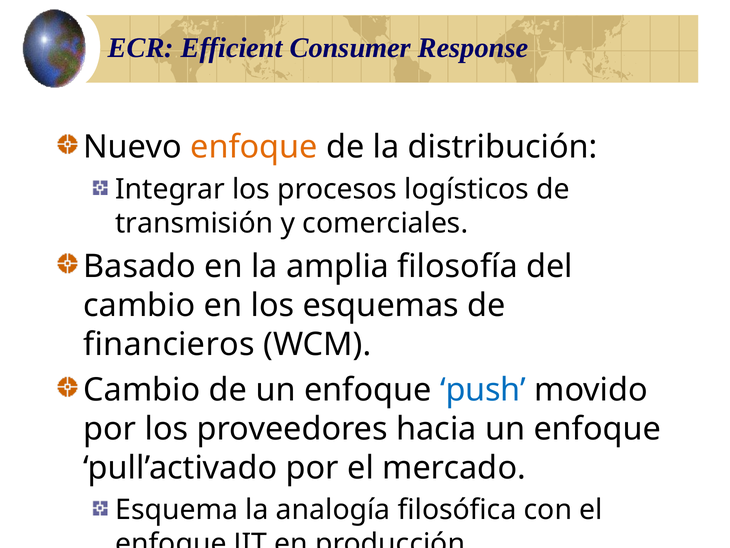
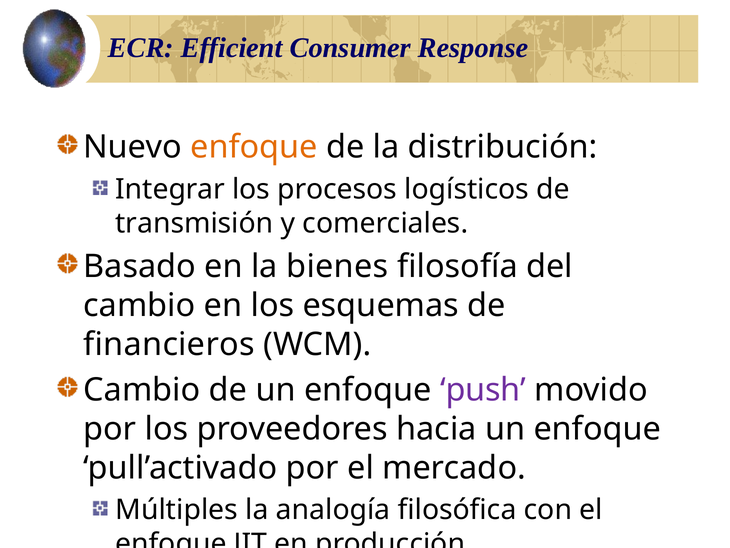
amplia: amplia -> bienes
push colour: blue -> purple
Esquema: Esquema -> Múltiples
